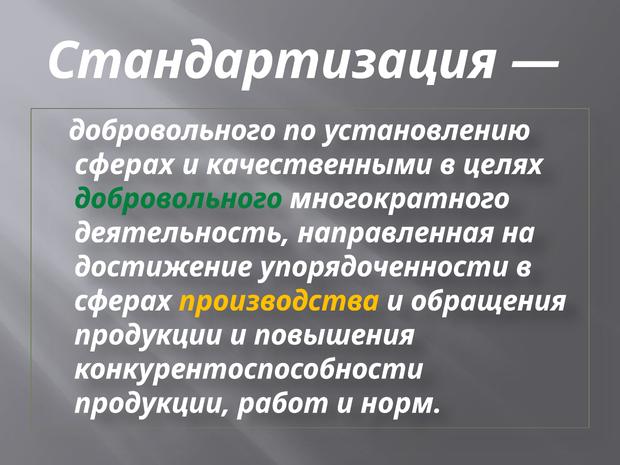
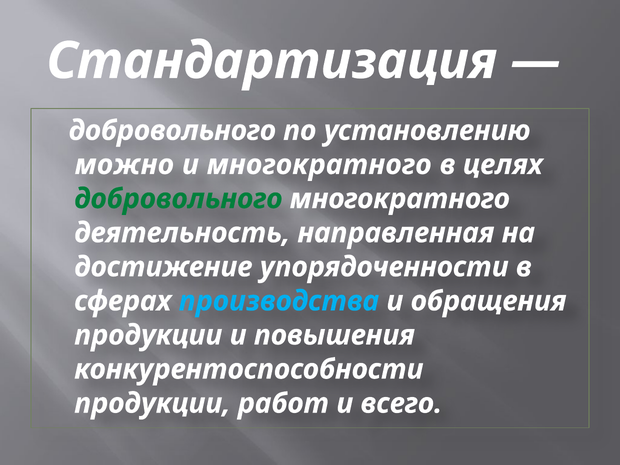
сферах at (124, 165): сферах -> можно
и качественными: качественными -> многократного
производства colour: yellow -> light blue
норм: норм -> всего
